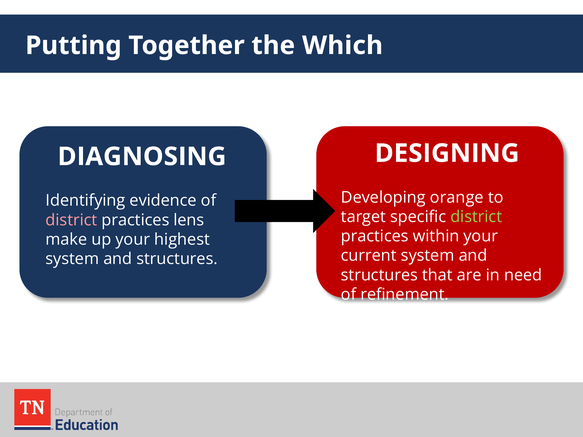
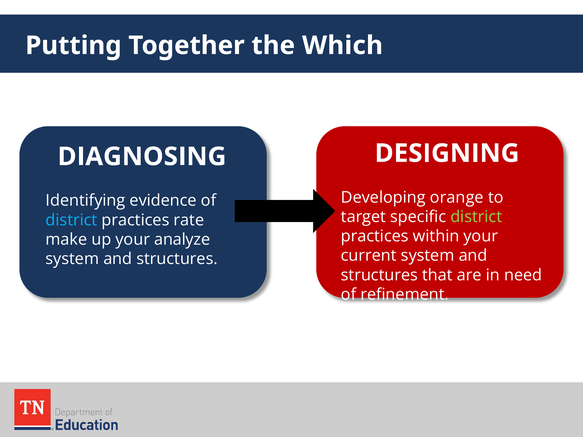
district at (71, 220) colour: pink -> light blue
lens: lens -> rate
highest: highest -> analyze
